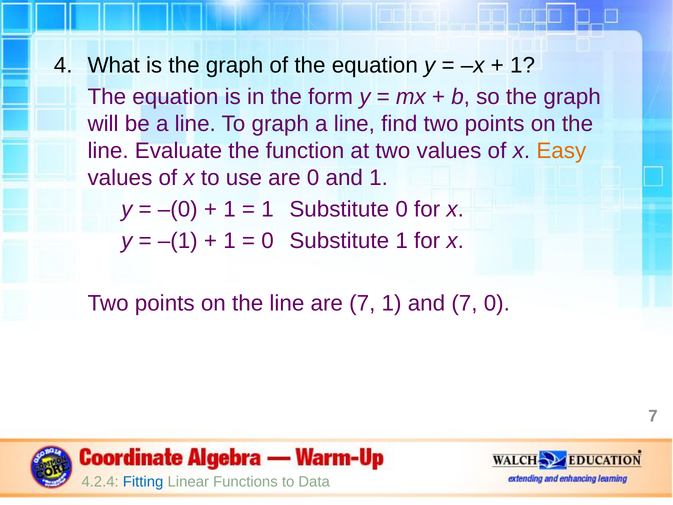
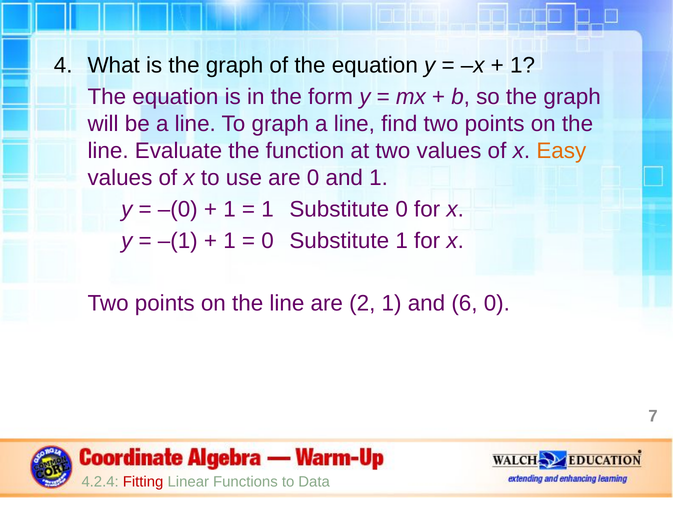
are 7: 7 -> 2
and 7: 7 -> 6
Fitting colour: blue -> red
